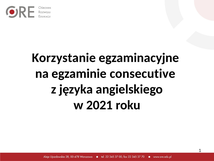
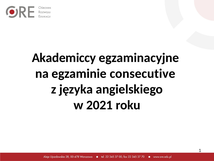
Korzystanie: Korzystanie -> Akademiccy
